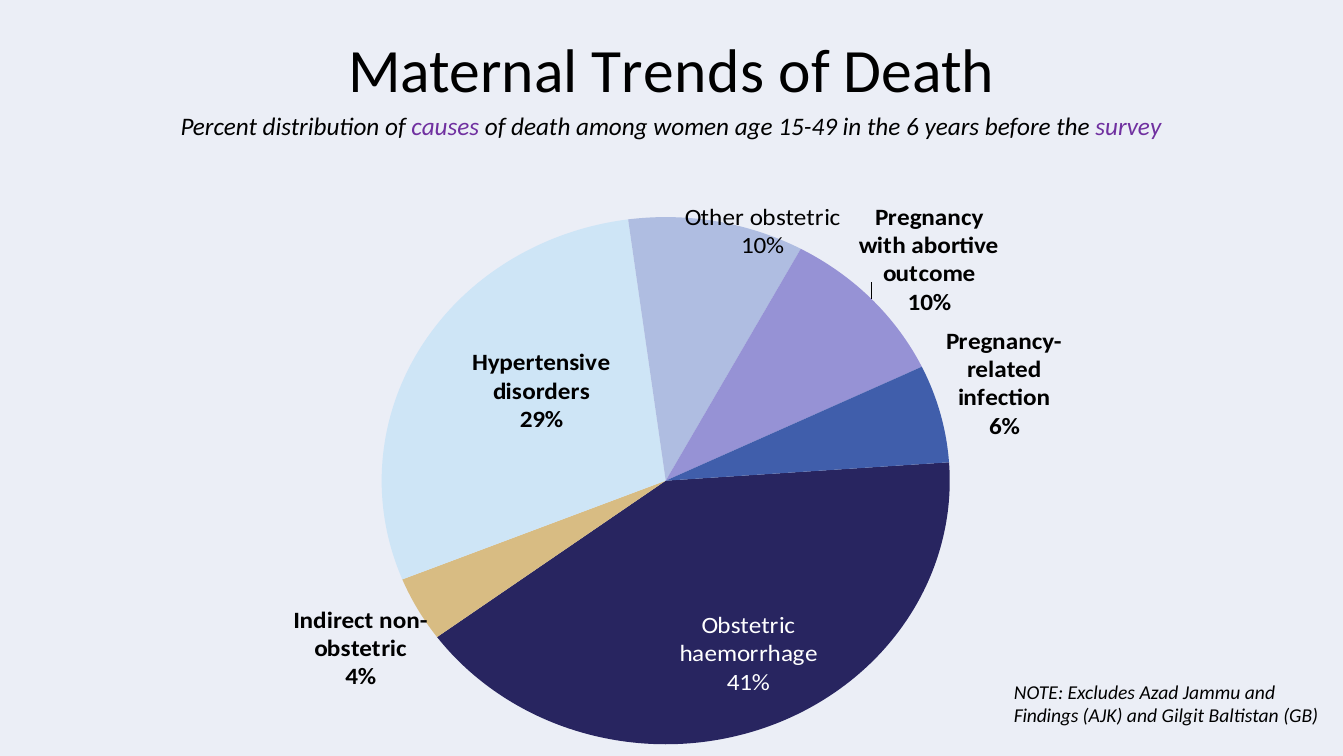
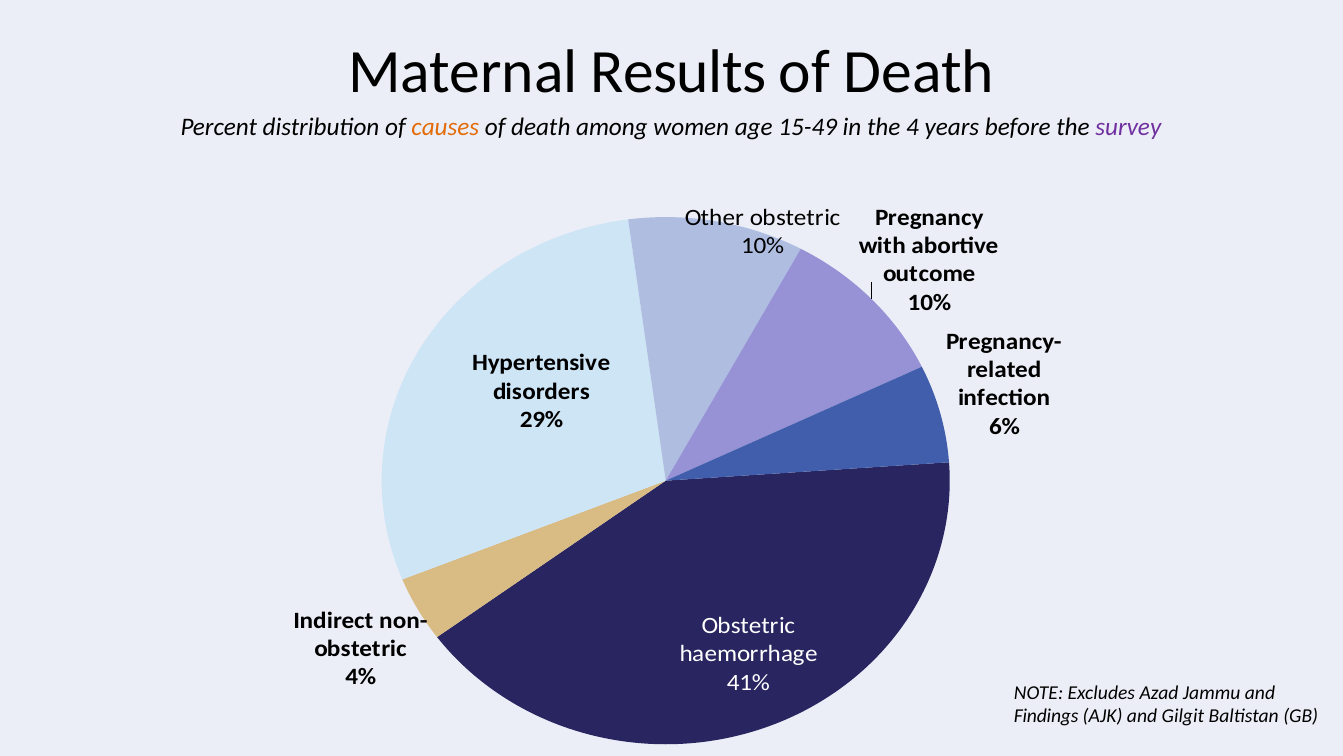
Trends: Trends -> Results
causes colour: purple -> orange
6: 6 -> 4
